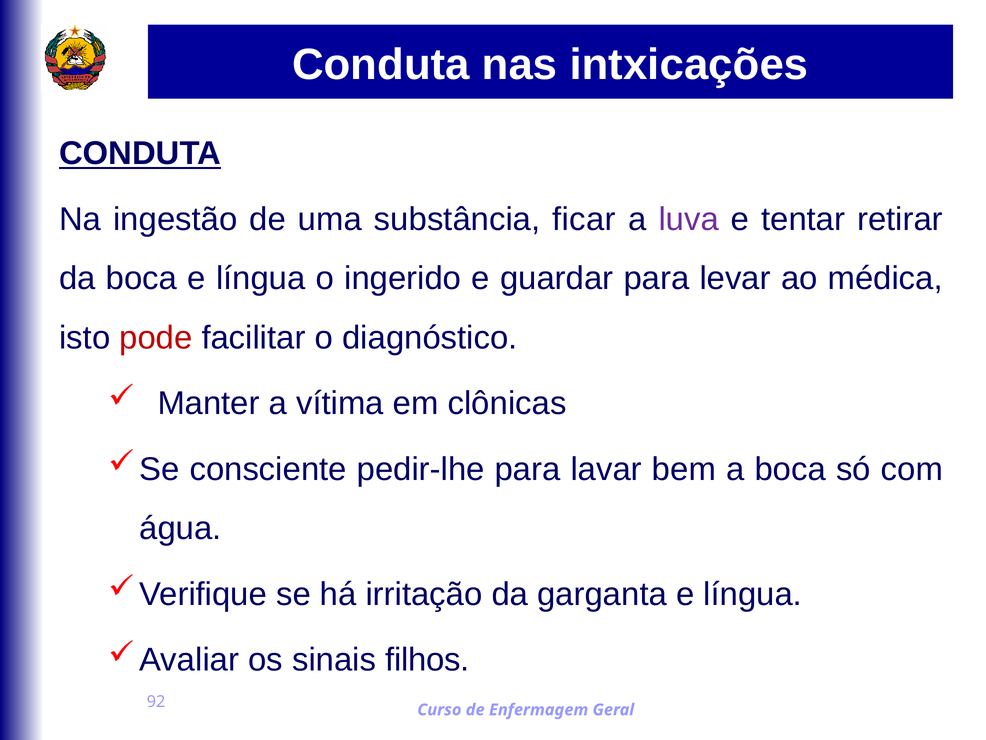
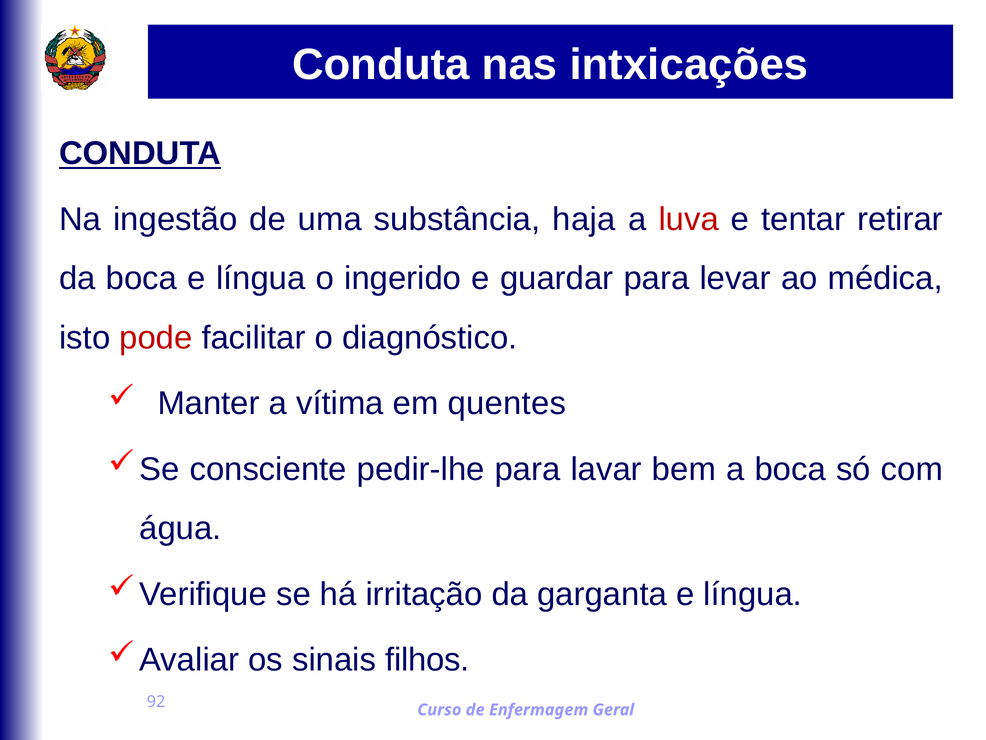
ficar: ficar -> haja
luva colour: purple -> red
clônicas: clônicas -> quentes
